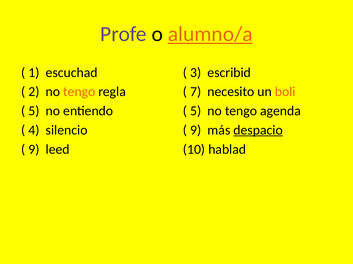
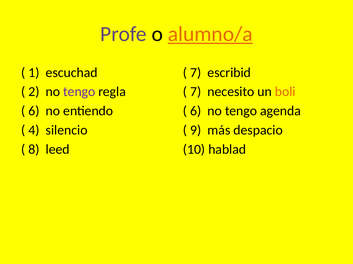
3 at (196, 73): 3 -> 7
tengo at (79, 92) colour: orange -> purple
5 at (34, 111): 5 -> 6
5 at (196, 111): 5 -> 6
despacio underline: present -> none
9 at (34, 150): 9 -> 8
